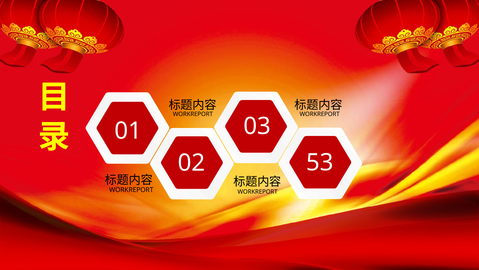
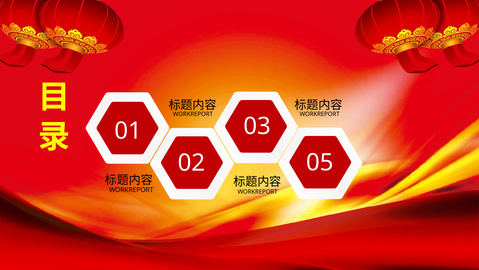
53: 53 -> 05
